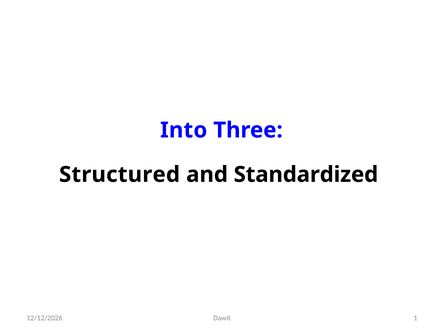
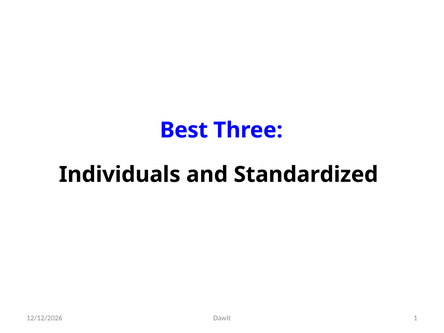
Into: Into -> Best
Structured: Structured -> Individuals
